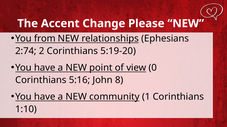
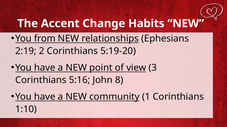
Please: Please -> Habits
2:74: 2:74 -> 2:19
0: 0 -> 3
